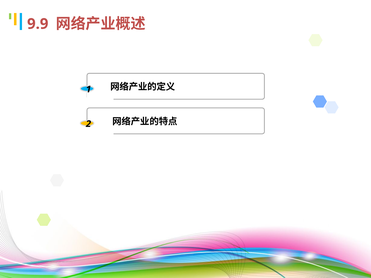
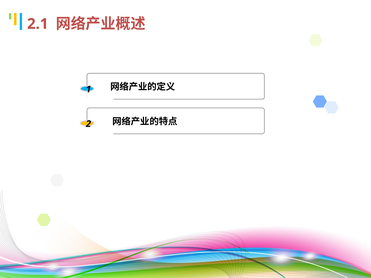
9.9: 9.9 -> 2.1
